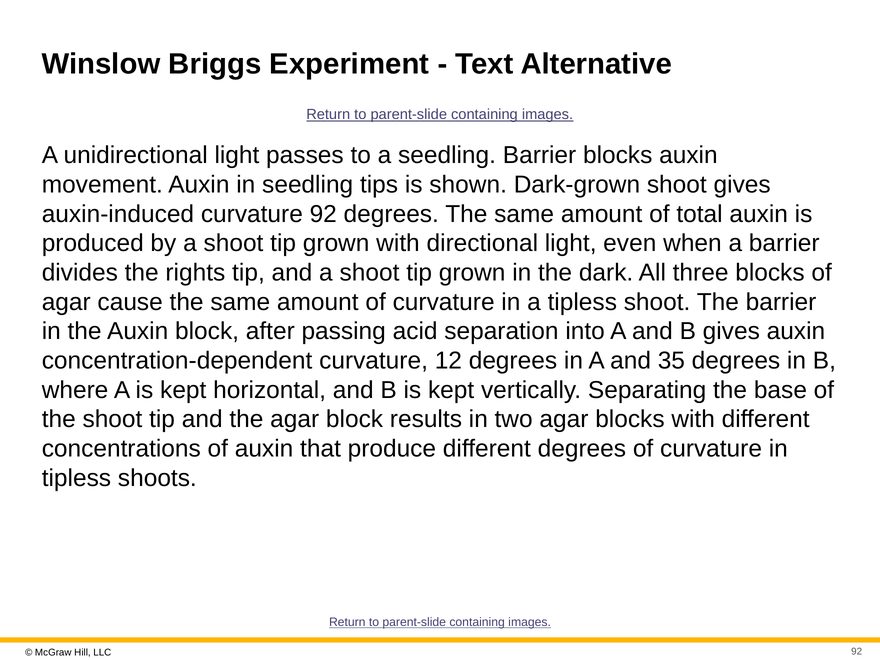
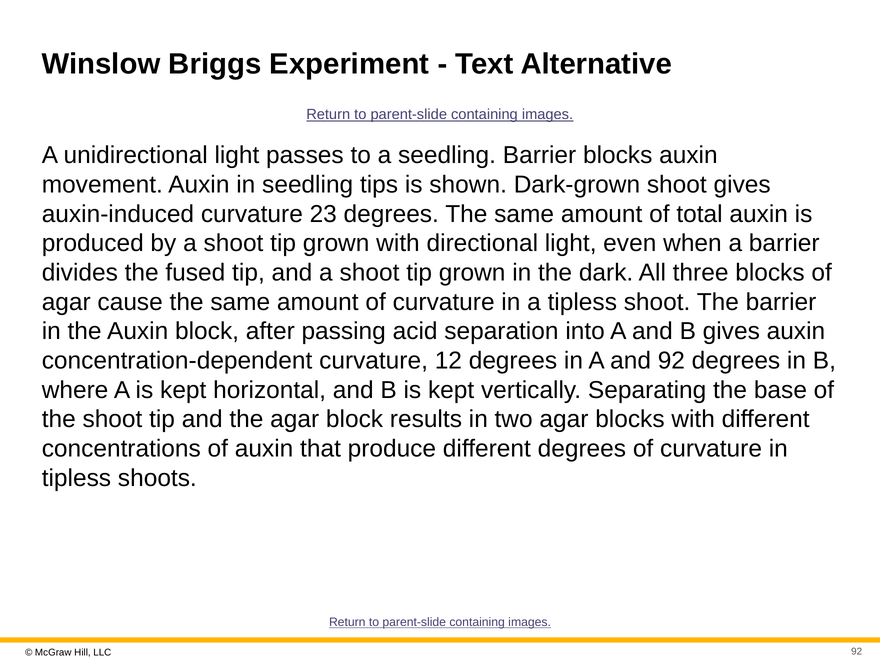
curvature 92: 92 -> 23
rights: rights -> fused
and 35: 35 -> 92
